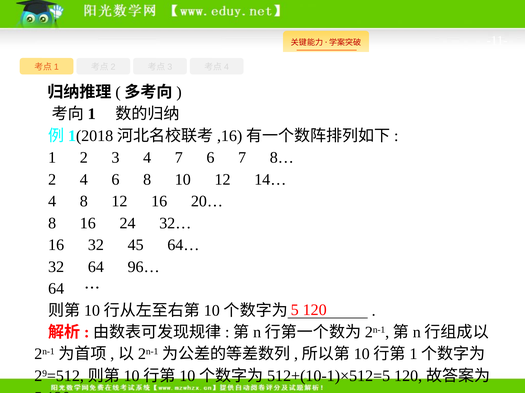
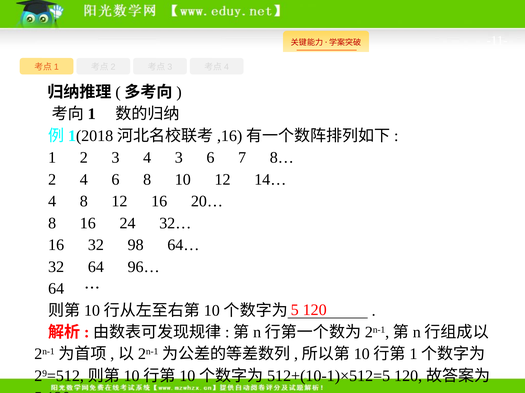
4 7: 7 -> 3
45: 45 -> 98
